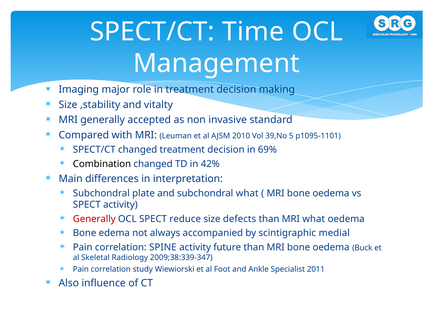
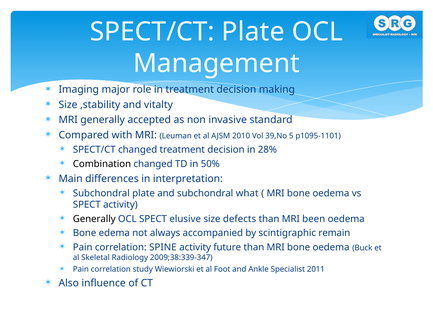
SPECT/CT Time: Time -> Plate
69%: 69% -> 28%
42%: 42% -> 50%
Generally at (94, 219) colour: red -> black
reduce: reduce -> elusive
MRI what: what -> been
medial: medial -> remain
